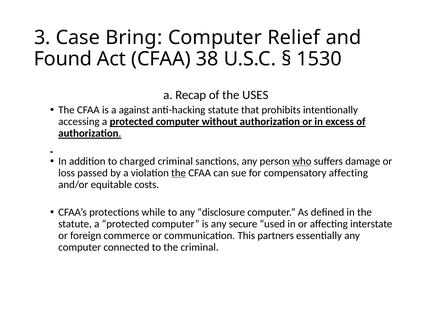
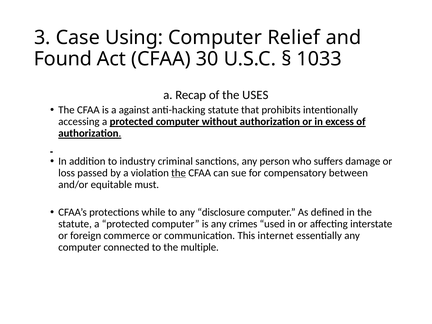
Bring: Bring -> Using
38: 38 -> 30
1530: 1530 -> 1033
charged: charged -> industry
who underline: present -> none
compensatory affecting: affecting -> between
costs: costs -> must
secure: secure -> crimes
partners: partners -> internet
the criminal: criminal -> multiple
